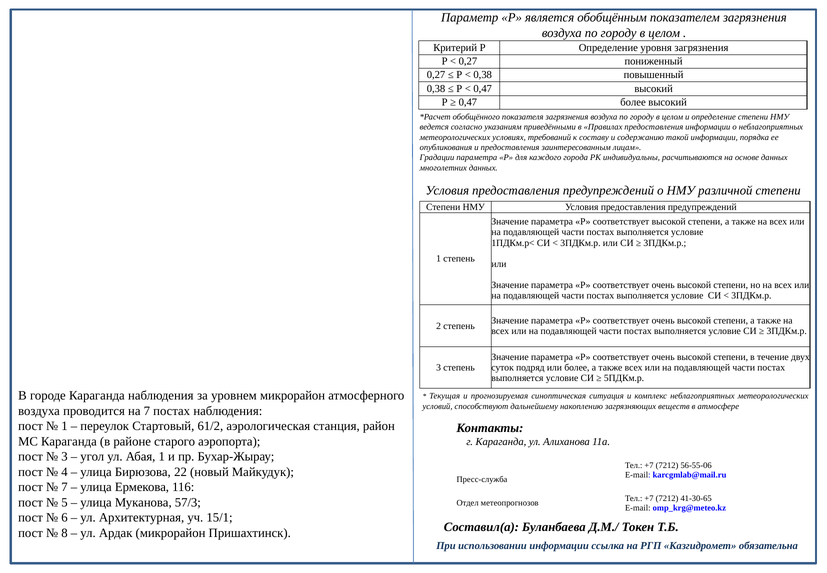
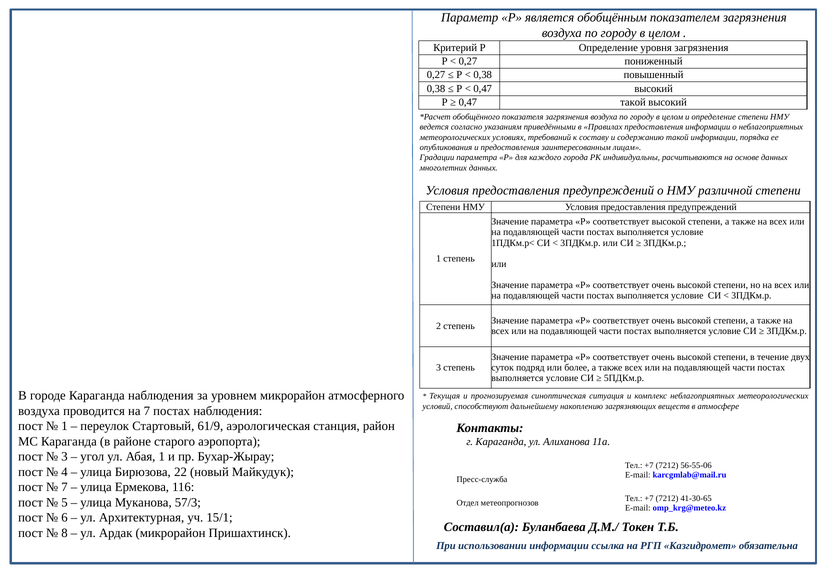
0,47 более: более -> такой
61/2: 61/2 -> 61/9
